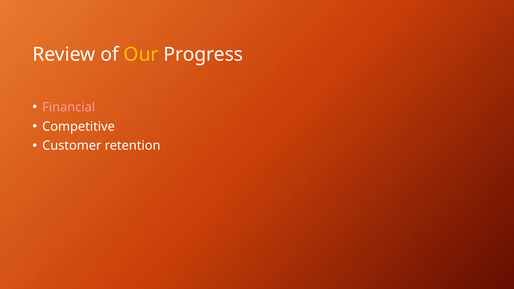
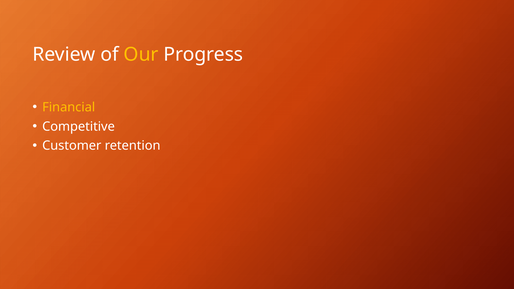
Financial colour: pink -> yellow
